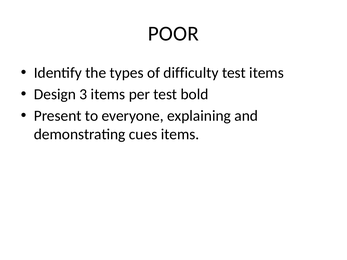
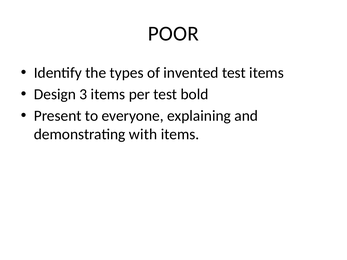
difficulty: difficulty -> invented
cues: cues -> with
